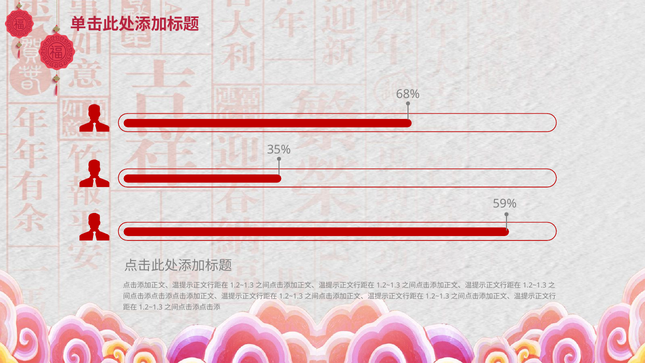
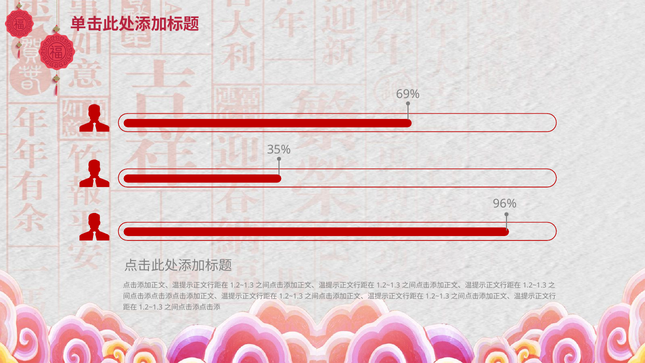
68%: 68% -> 69%
59%: 59% -> 96%
